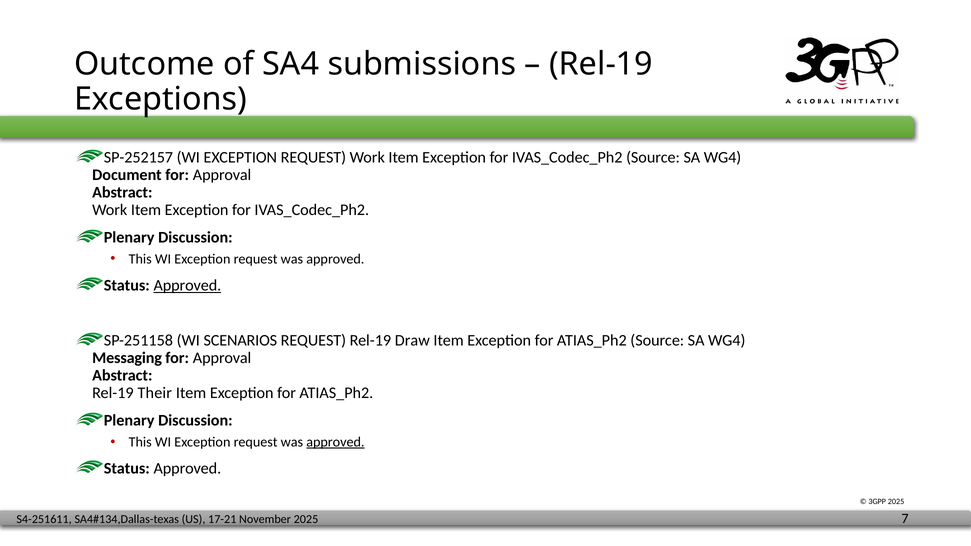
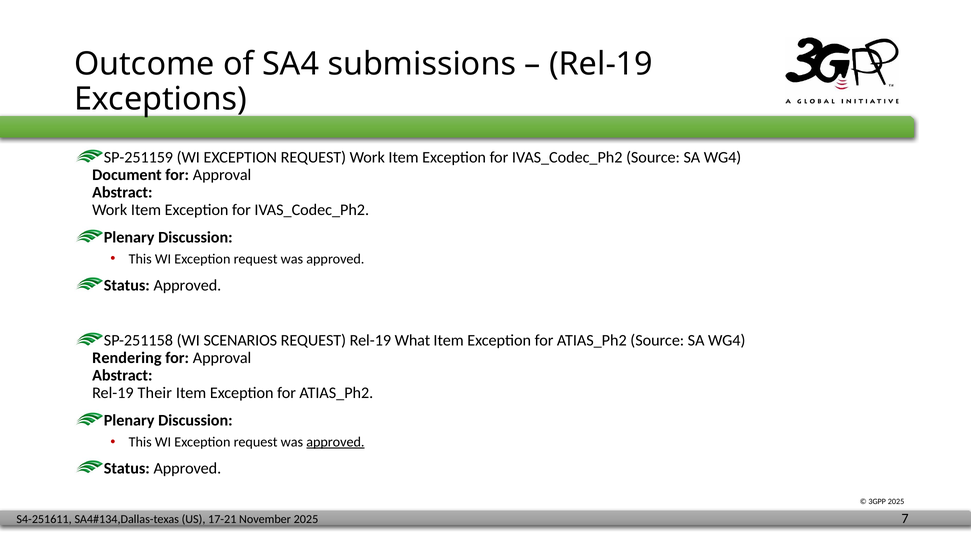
SP-252157: SP-252157 -> SP-251159
Approved at (187, 286) underline: present -> none
Draw: Draw -> What
Messaging: Messaging -> Rendering
